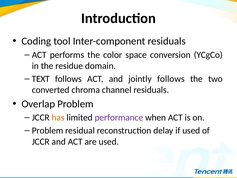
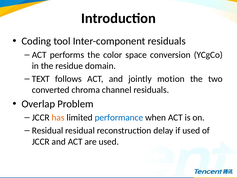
jointly follows: follows -> motion
performance colour: purple -> blue
Problem at (48, 130): Problem -> Residual
